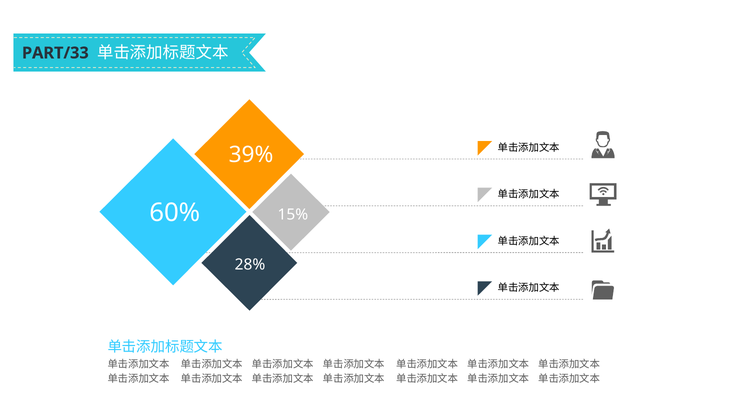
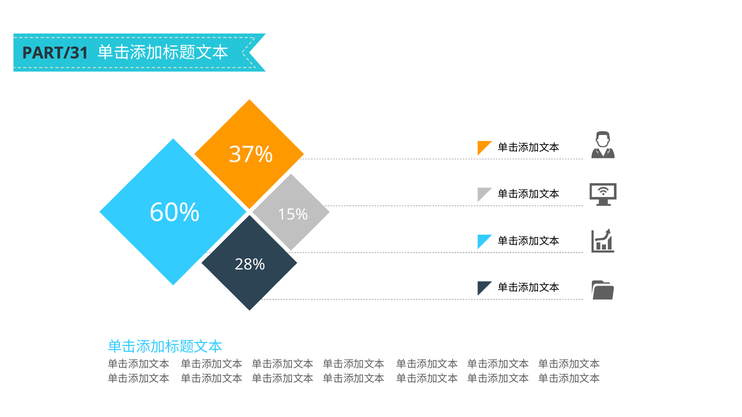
PART/33: PART/33 -> PART/31
39%: 39% -> 37%
